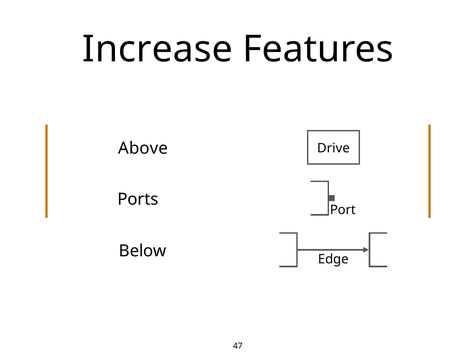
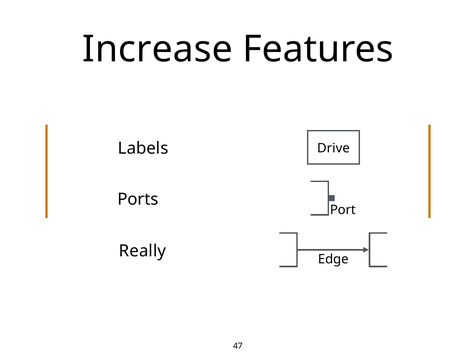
Above: Above -> Labels
Below: Below -> Really
